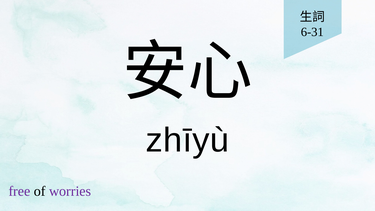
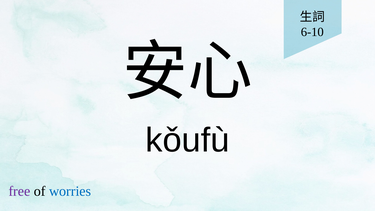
6-31: 6-31 -> 6-10
zhīyù: zhīyù -> kǒufù
worries colour: purple -> blue
